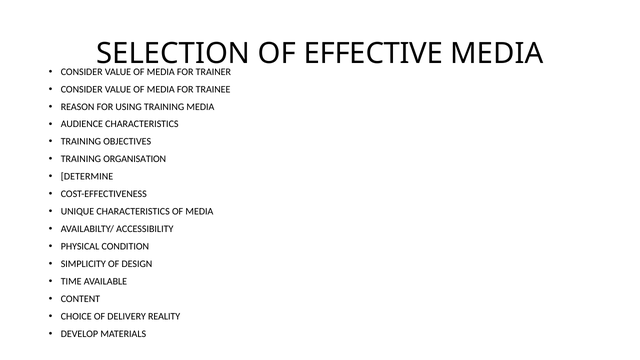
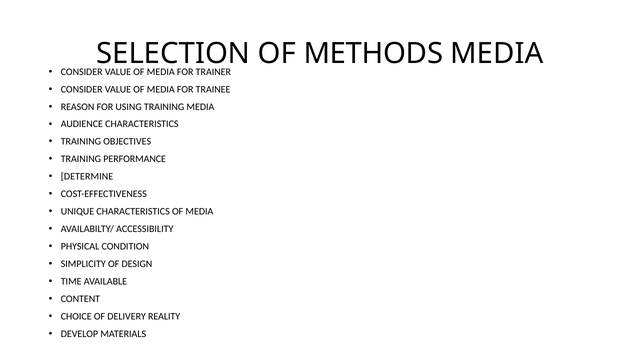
EFFECTIVE: EFFECTIVE -> METHODS
ORGANISATION: ORGANISATION -> PERFORMANCE
